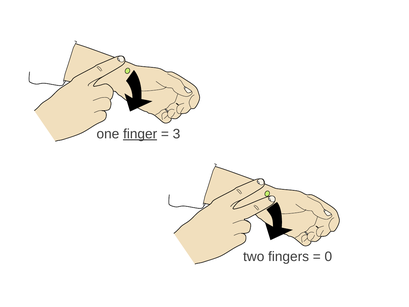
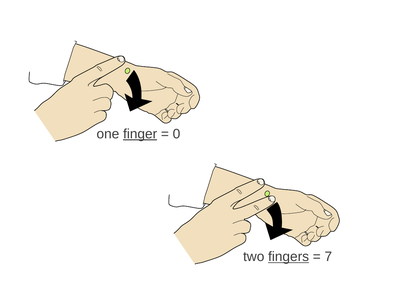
3: 3 -> 0
fingers underline: none -> present
0: 0 -> 7
